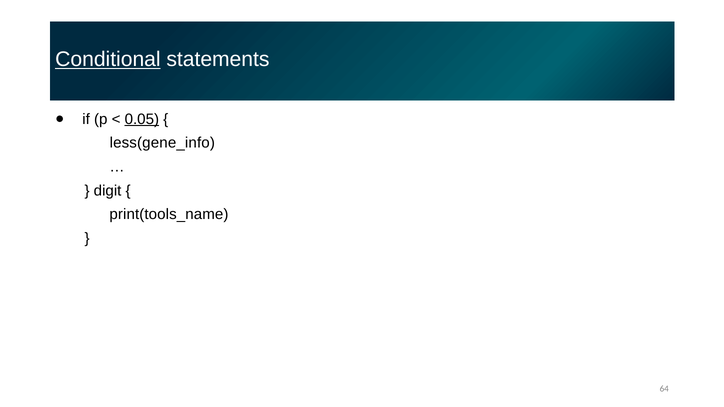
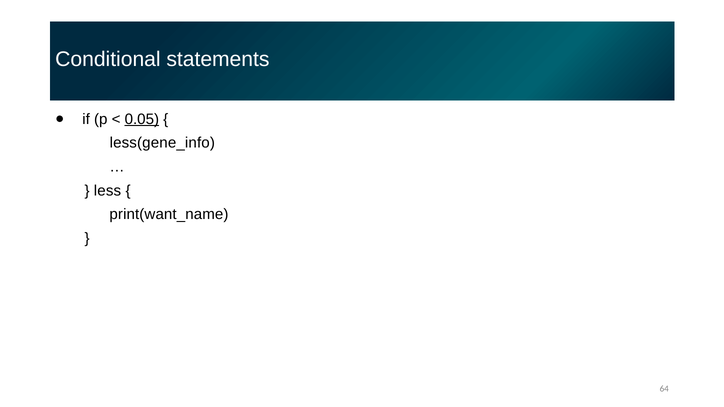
Conditional underline: present -> none
digit: digit -> less
print(tools_name: print(tools_name -> print(want_name
